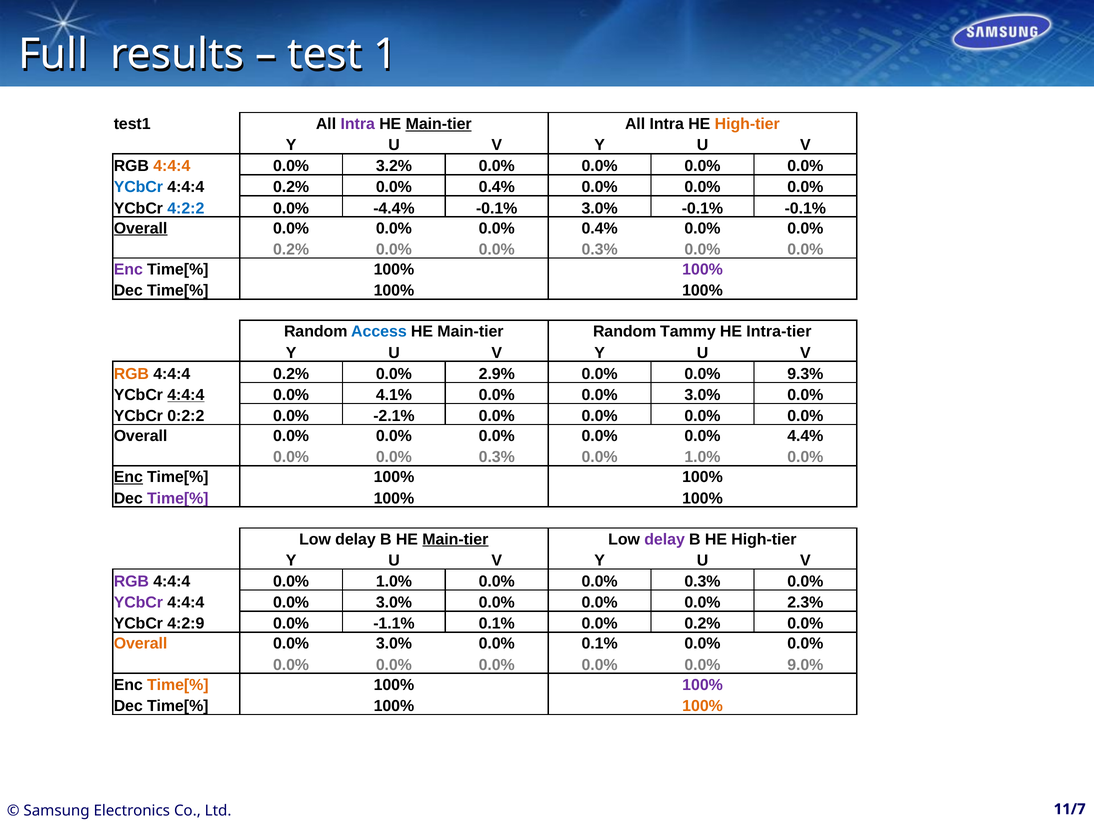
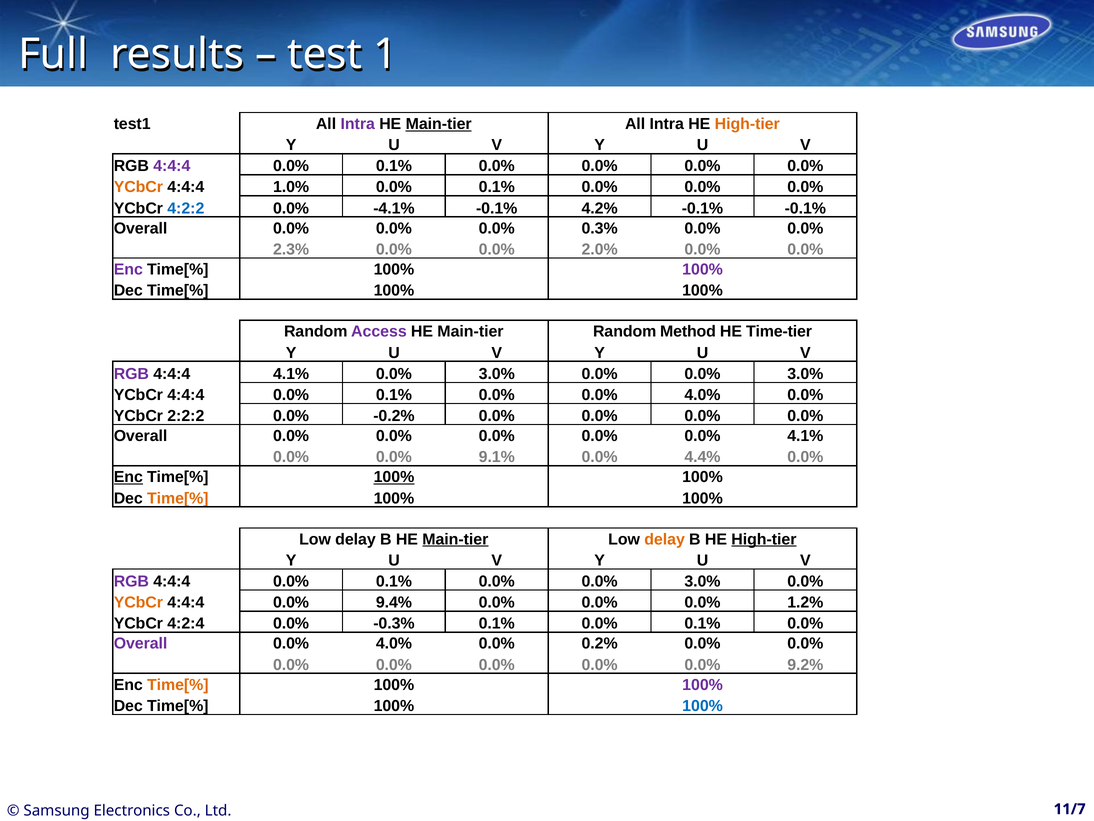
4:4:4 at (172, 166) colour: orange -> purple
3.2% at (394, 166): 3.2% -> 0.1%
YCbCr at (138, 187) colour: blue -> orange
0.2% at (291, 187): 0.2% -> 1.0%
0.4% at (497, 187): 0.4% -> 0.1%
-4.4%: -4.4% -> -4.1%
-0.1% 3.0%: 3.0% -> 4.2%
Overall at (141, 228) underline: present -> none
0.0% 0.0% 0.4%: 0.4% -> 0.3%
0.2% at (291, 249): 0.2% -> 2.3%
0.3% at (600, 249): 0.3% -> 2.0%
Access colour: blue -> purple
Tammy: Tammy -> Method
Intra-tier: Intra-tier -> Time-tier
RGB at (131, 374) colour: orange -> purple
0.2% at (291, 374): 0.2% -> 4.1%
2.9% at (497, 374): 2.9% -> 3.0%
9.3% at (805, 374): 9.3% -> 3.0%
4:4:4 at (186, 395) underline: present -> none
4.1% at (394, 395): 4.1% -> 0.1%
0.0% 0.0% 3.0%: 3.0% -> 4.0%
0:2:2: 0:2:2 -> 2:2:2
-2.1%: -2.1% -> -0.2%
0.0% 4.4%: 4.4% -> 4.1%
0.3% at (497, 457): 0.3% -> 9.1%
1.0% at (702, 457): 1.0% -> 4.4%
100% at (394, 477) underline: none -> present
Time[% at (178, 498) colour: purple -> orange
delay at (665, 539) colour: purple -> orange
High-tier at (764, 539) underline: none -> present
1.0% at (394, 581): 1.0% -> 0.1%
0.3% at (702, 581): 0.3% -> 3.0%
YCbCr at (138, 602) colour: purple -> orange
4:4:4 0.0% 3.0%: 3.0% -> 9.4%
2.3%: 2.3% -> 1.2%
4:2:9: 4:2:9 -> 4:2:4
-1.1%: -1.1% -> -0.3%
0.1% 0.0% 0.2%: 0.2% -> 0.1%
Overall at (141, 643) colour: orange -> purple
3.0% at (394, 643): 3.0% -> 4.0%
0.0% 0.1%: 0.1% -> 0.2%
9.0%: 9.0% -> 9.2%
100% at (703, 705) colour: orange -> blue
